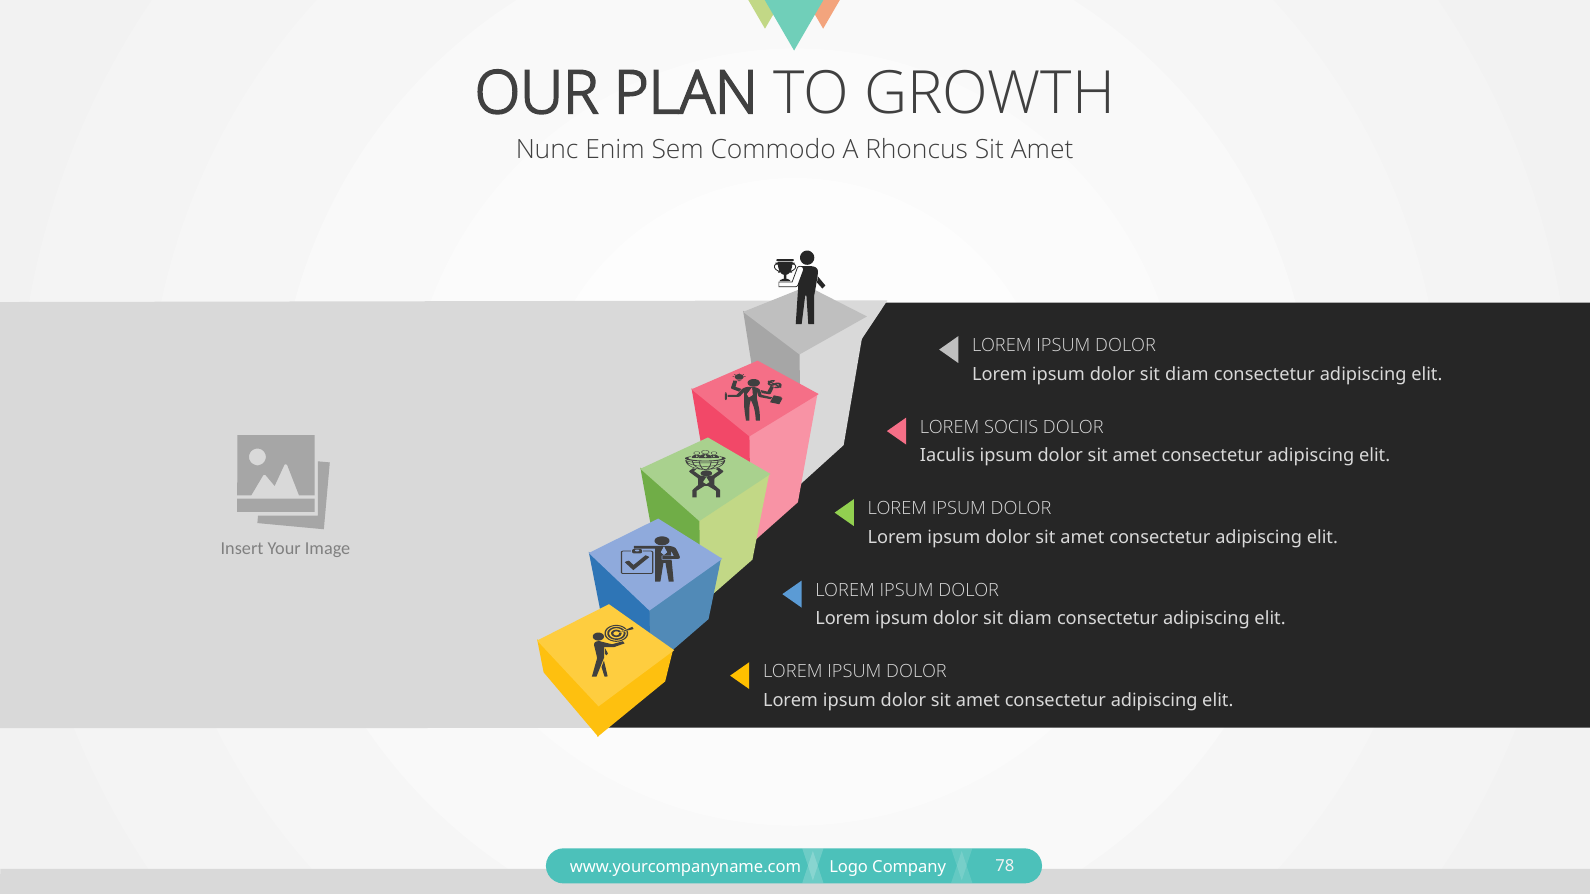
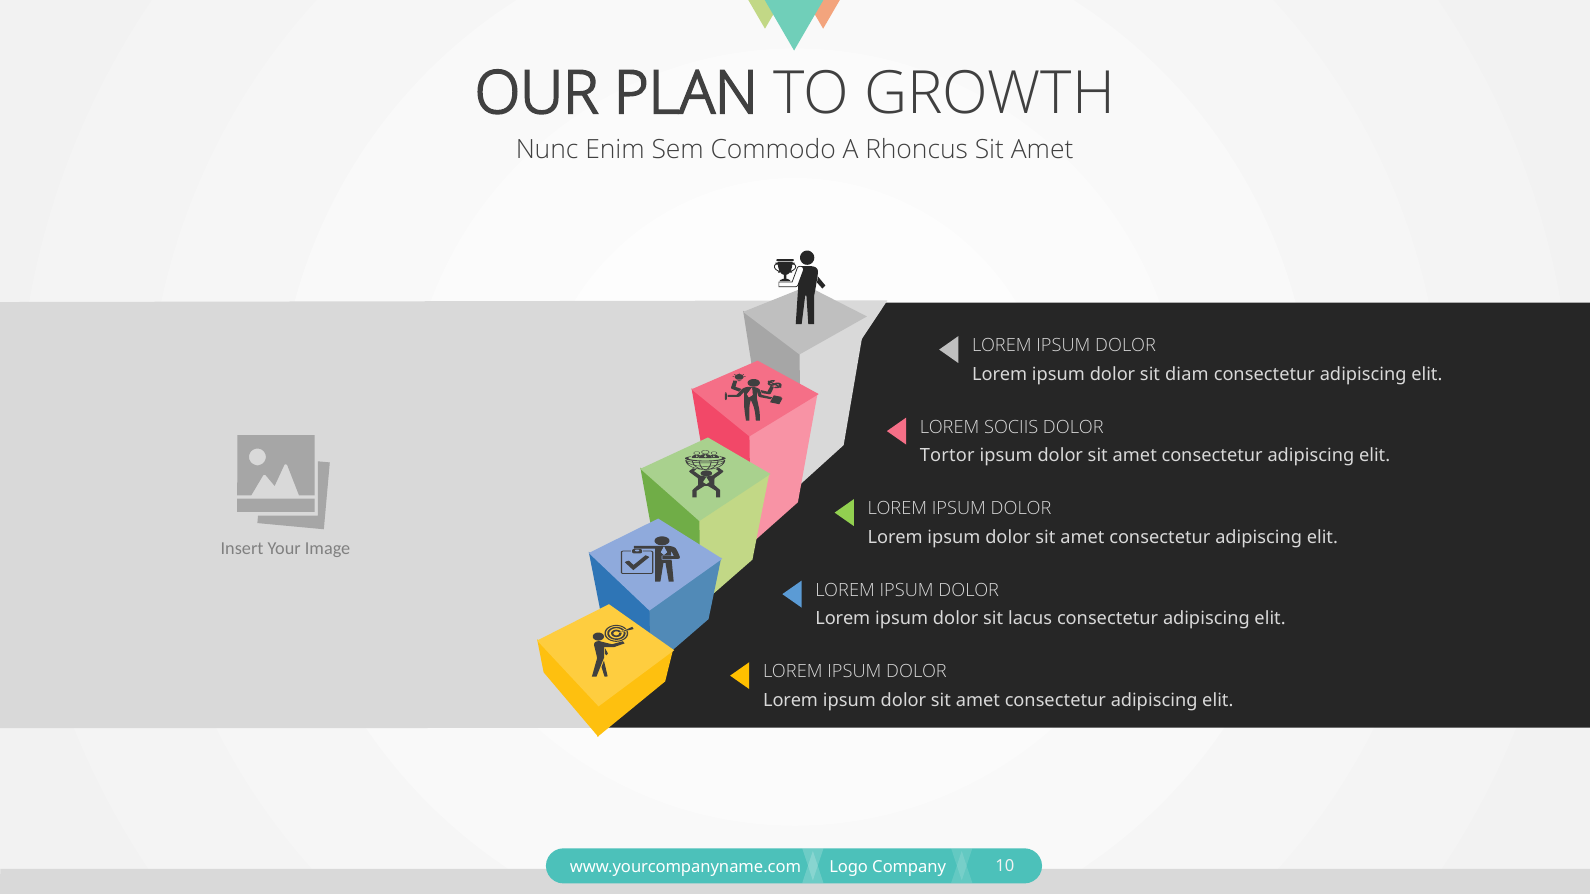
Iaculis: Iaculis -> Tortor
diam at (1030, 619): diam -> lacus
78: 78 -> 10
